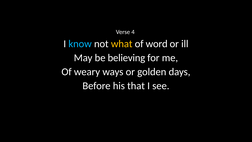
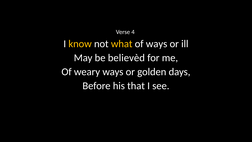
know colour: light blue -> yellow
of word: word -> ways
believing: believing -> believèd
